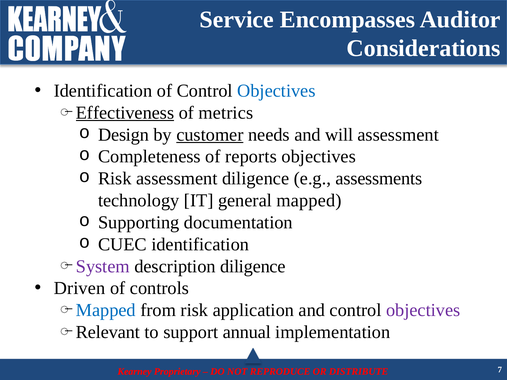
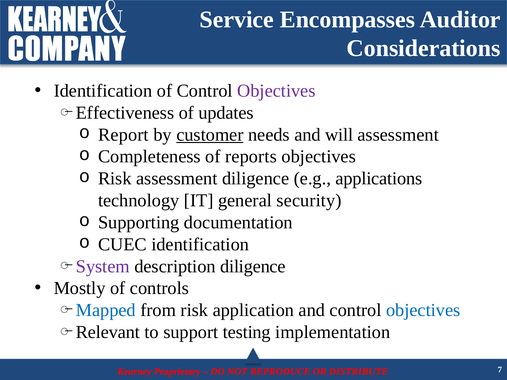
Objectives at (276, 91) colour: blue -> purple
Effectiveness underline: present -> none
metrics: metrics -> updates
Design: Design -> Report
assessments: assessments -> applications
general mapped: mapped -> security
Driven: Driven -> Mostly
objectives at (423, 310) colour: purple -> blue
annual: annual -> testing
